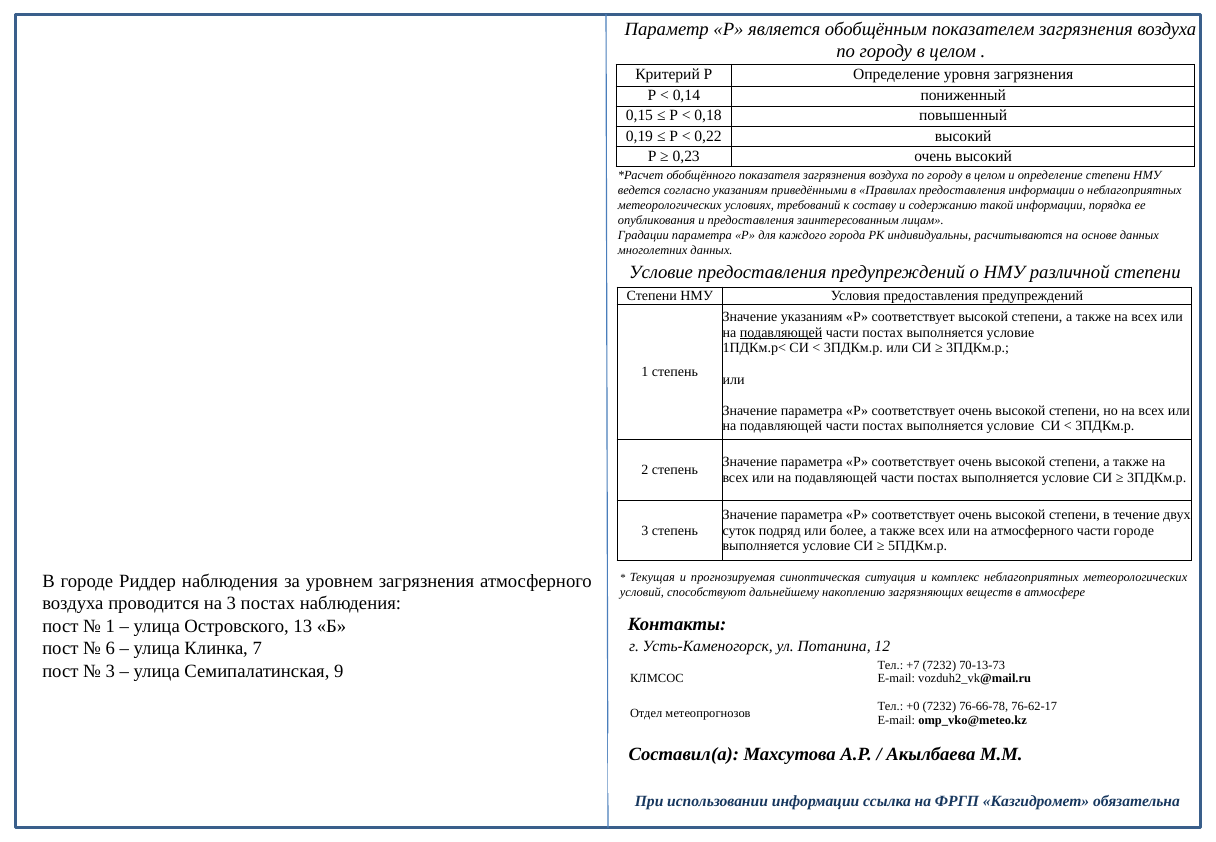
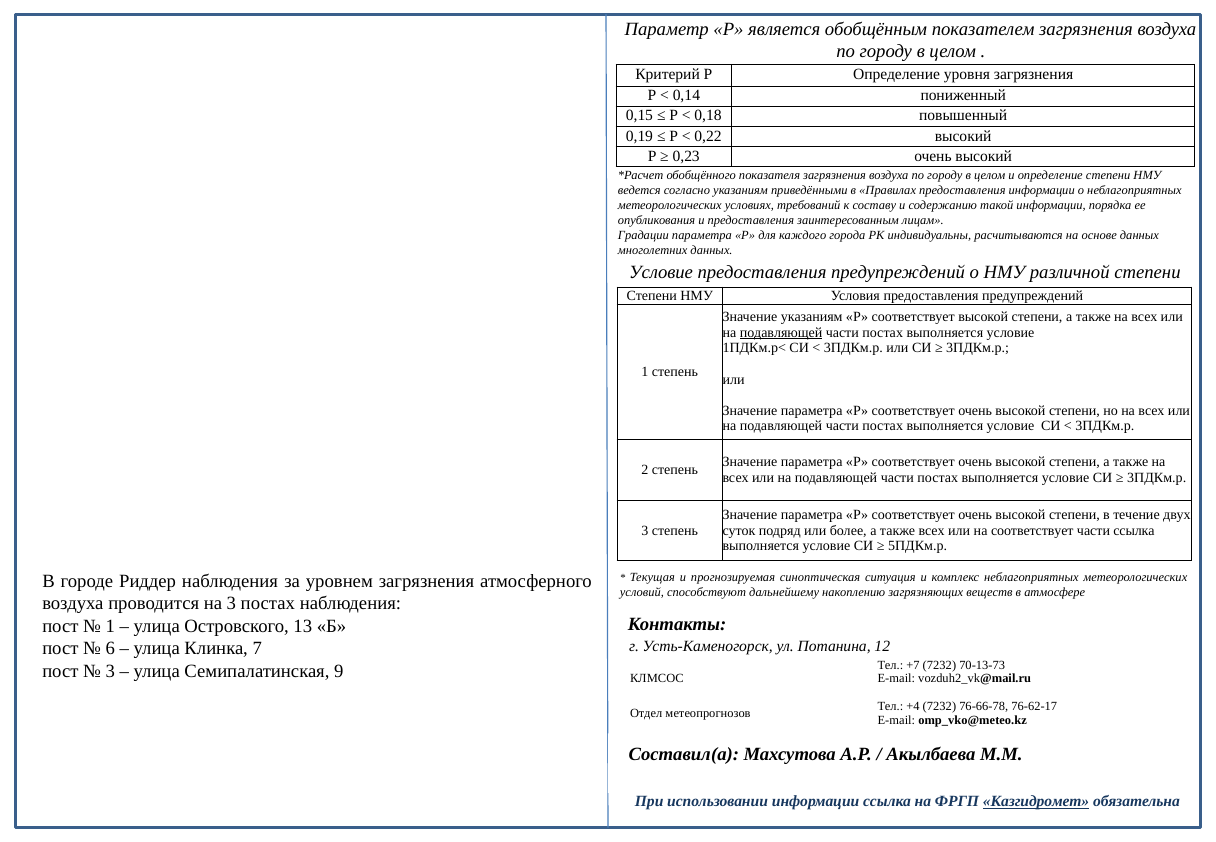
на атмосферного: атмосферного -> соответствует
части городе: городе -> ссылка
+0: +0 -> +4
Казгидромет underline: none -> present
